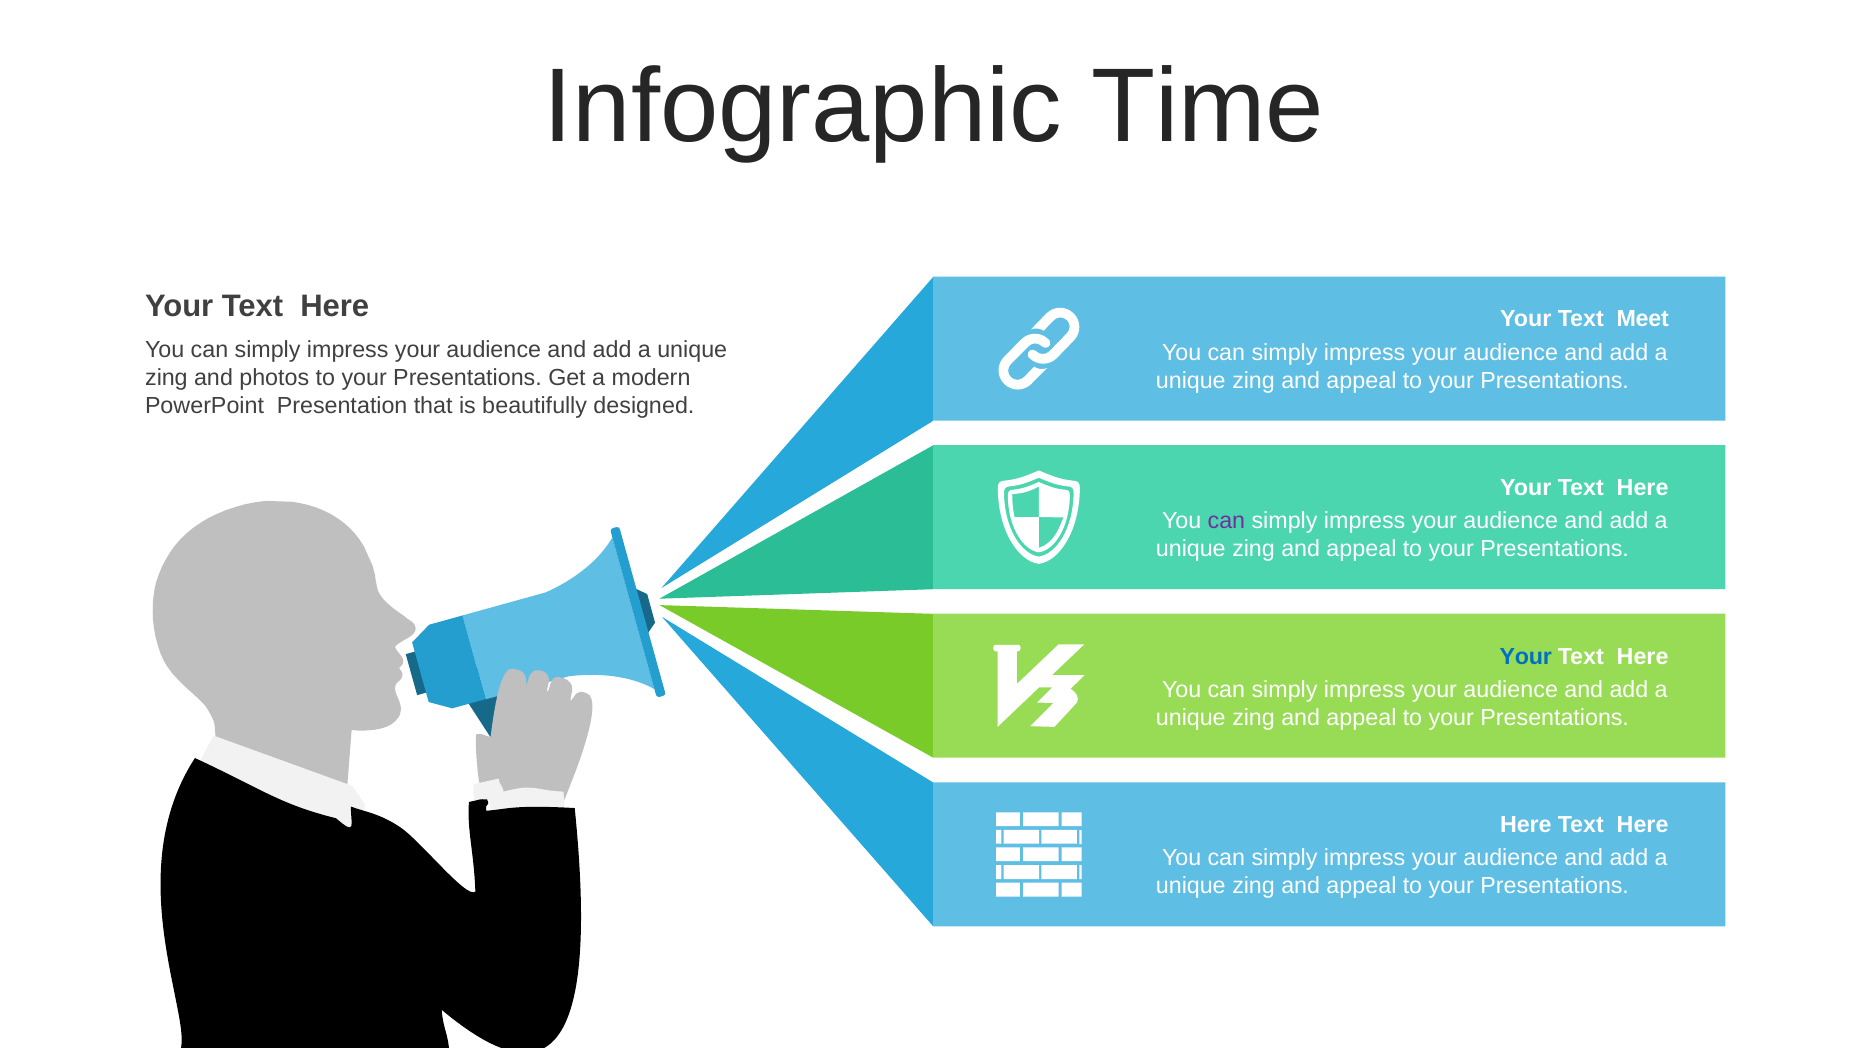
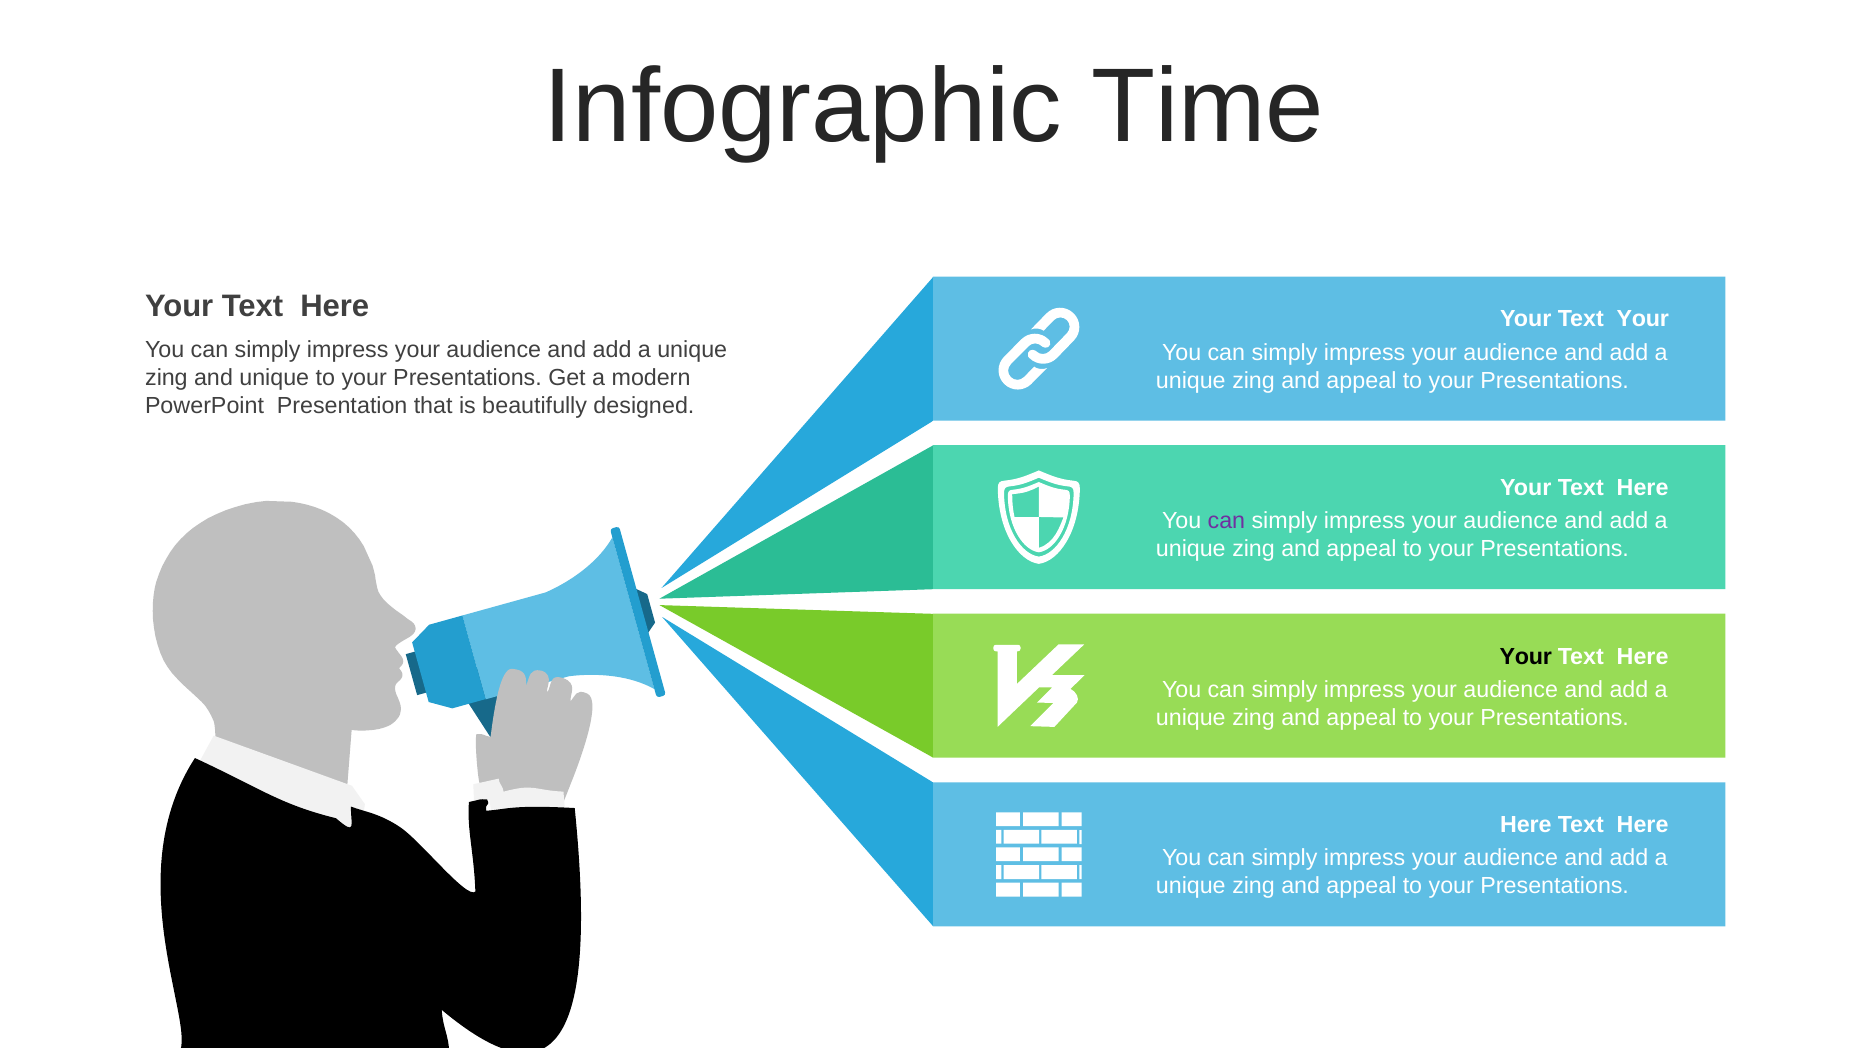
Text Meet: Meet -> Your
and photos: photos -> unique
Your at (1526, 657) colour: blue -> black
